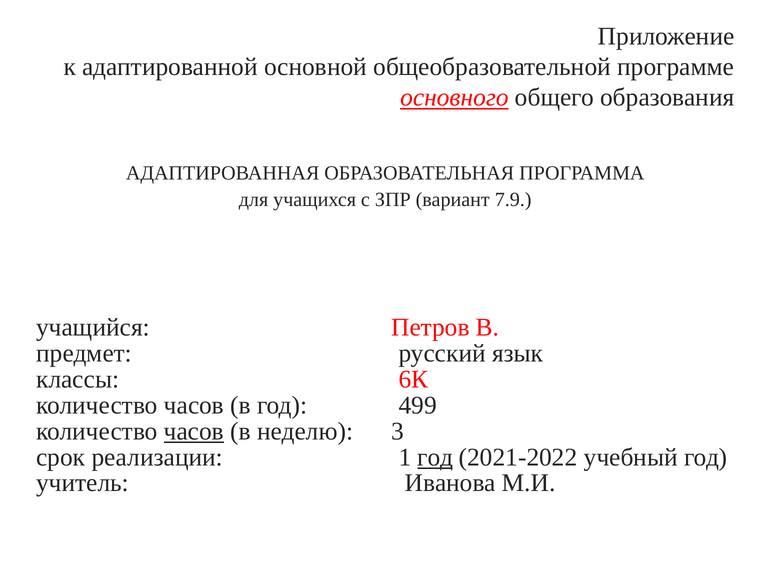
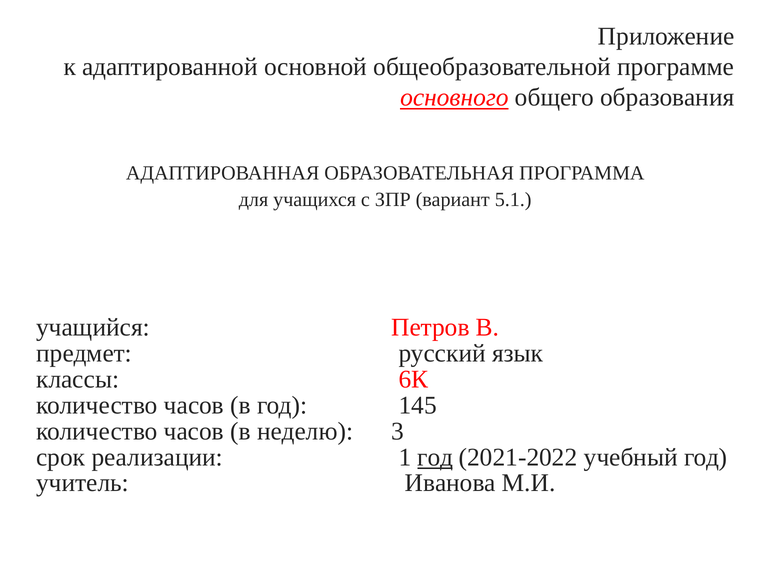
7.9: 7.9 -> 5.1
499: 499 -> 145
часов at (194, 431) underline: present -> none
